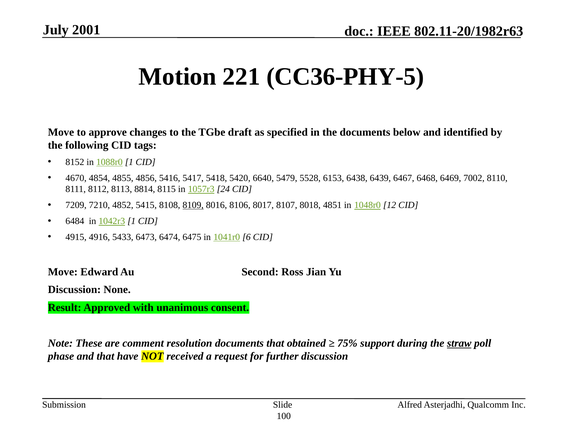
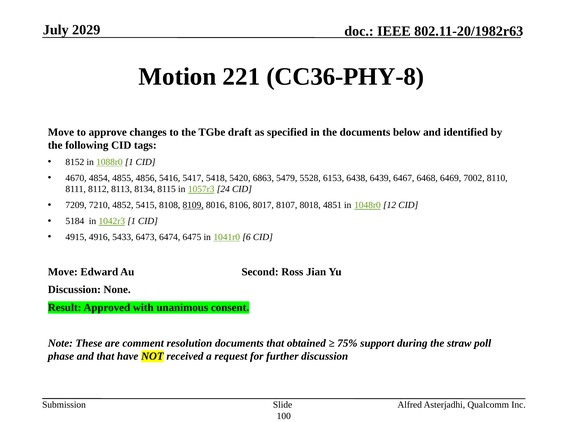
2001: 2001 -> 2029
CC36-PHY-5: CC36-PHY-5 -> CC36-PHY-8
6640: 6640 -> 6863
8814: 8814 -> 8134
6484: 6484 -> 5184
straw underline: present -> none
